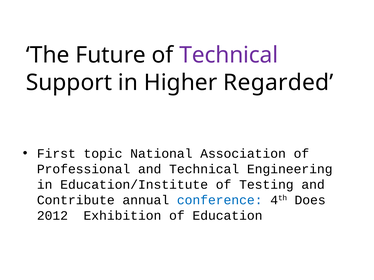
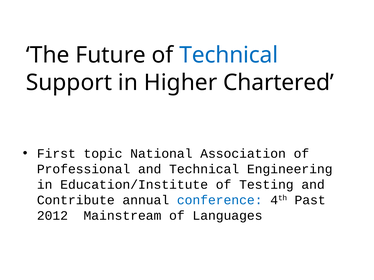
Technical at (229, 55) colour: purple -> blue
Regarded: Regarded -> Chartered
Does: Does -> Past
Exhibition: Exhibition -> Mainstream
Education: Education -> Languages
